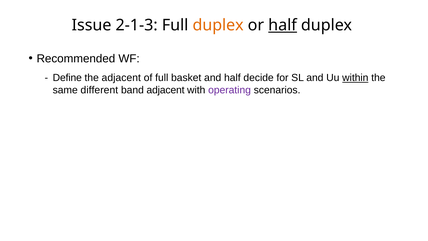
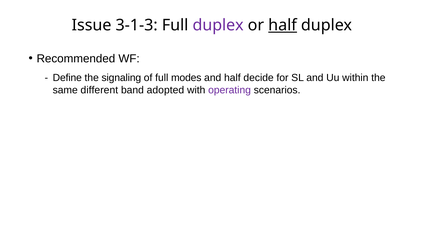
2-1-3: 2-1-3 -> 3-1-3
duplex at (218, 25) colour: orange -> purple
the adjacent: adjacent -> signaling
basket: basket -> modes
within underline: present -> none
band adjacent: adjacent -> adopted
